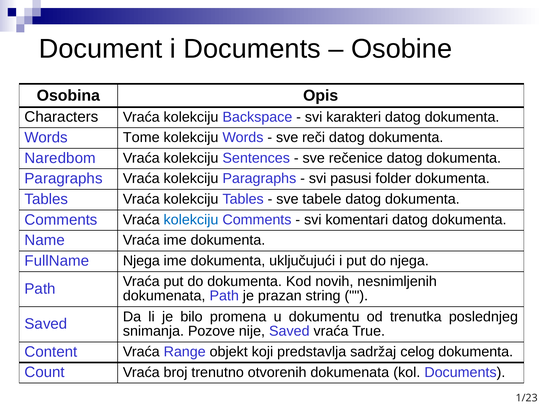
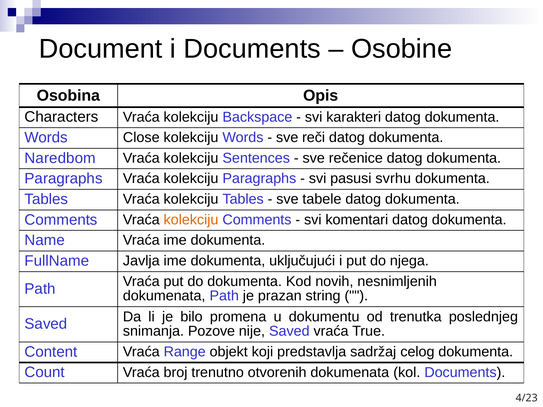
Tome: Tome -> Close
folder: folder -> svrhu
kolekciju at (191, 220) colour: blue -> orange
FullName Njega: Njega -> Javlja
1/23: 1/23 -> 4/23
